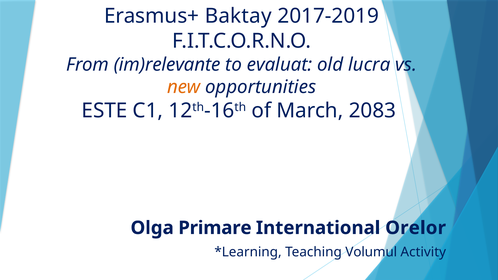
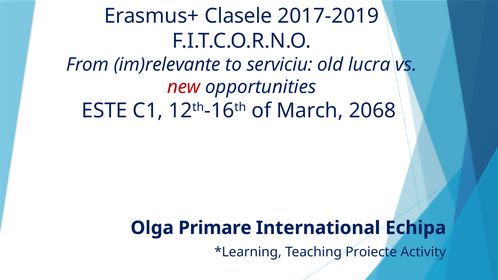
Baktay: Baktay -> Clasele
evaluat: evaluat -> serviciu
new colour: orange -> red
2083: 2083 -> 2068
Orelor: Orelor -> Echipa
Volumul: Volumul -> Proiecte
